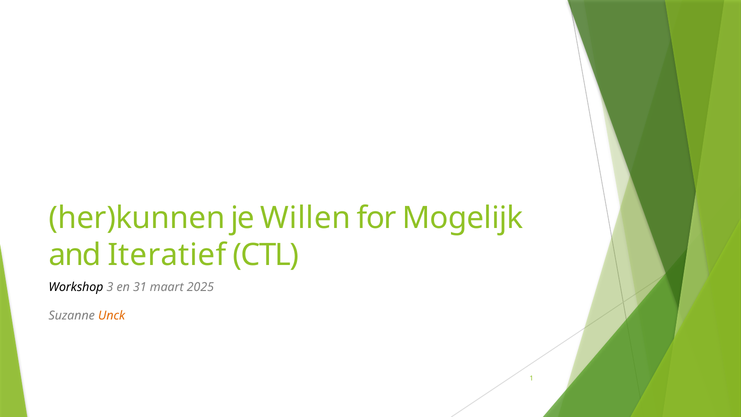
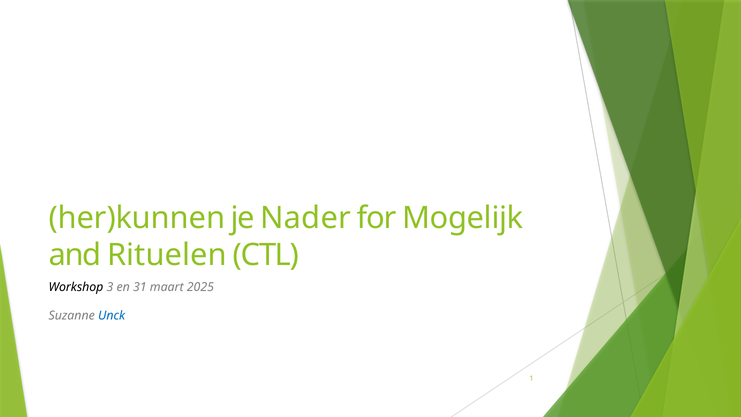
Willen: Willen -> Nader
Iteratief: Iteratief -> Rituelen
Unck colour: orange -> blue
